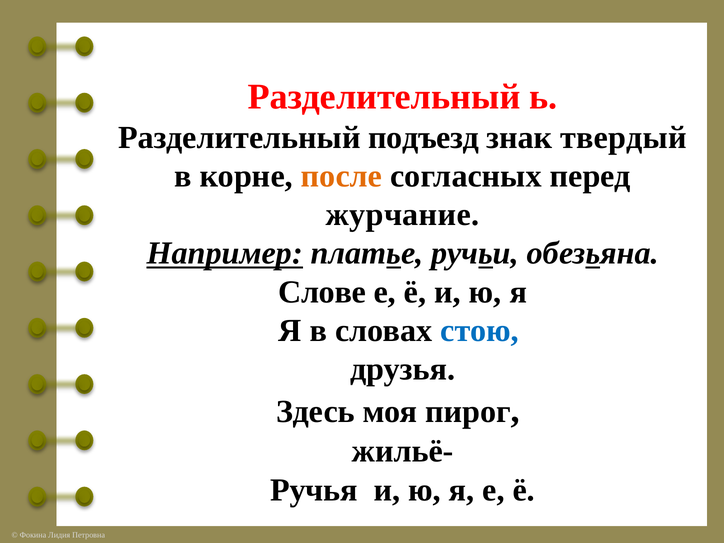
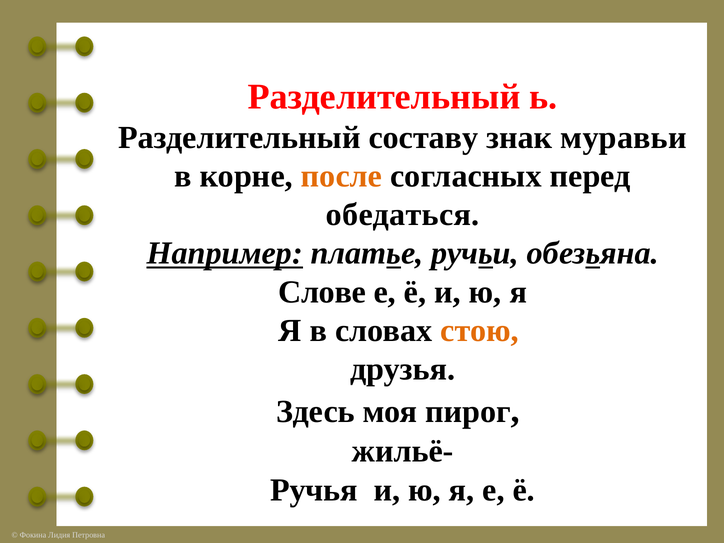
подъезд: подъезд -> составу
твердый: твердый -> муравьи
журчание: журчание -> обедаться
стою colour: blue -> orange
